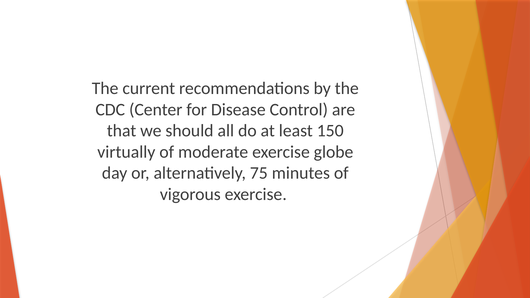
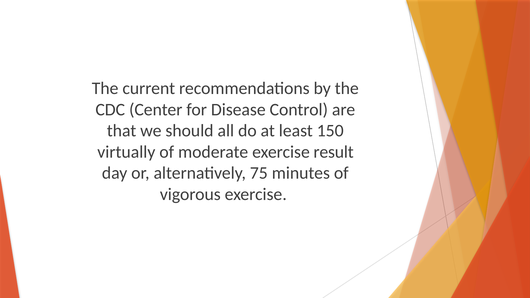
globe: globe -> result
